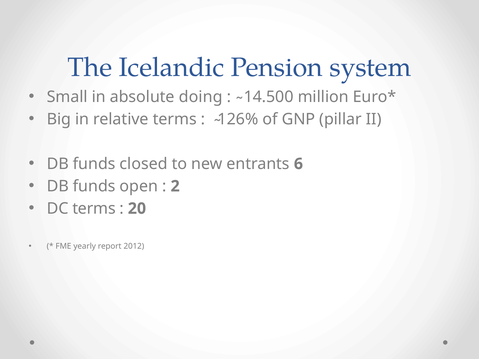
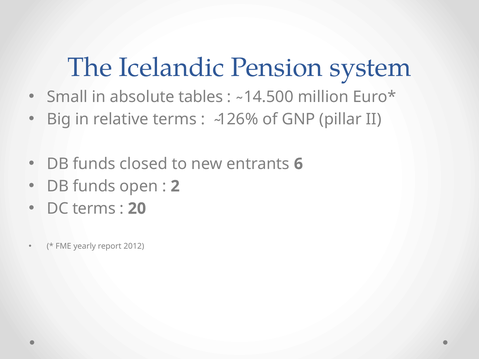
doing: doing -> tables
